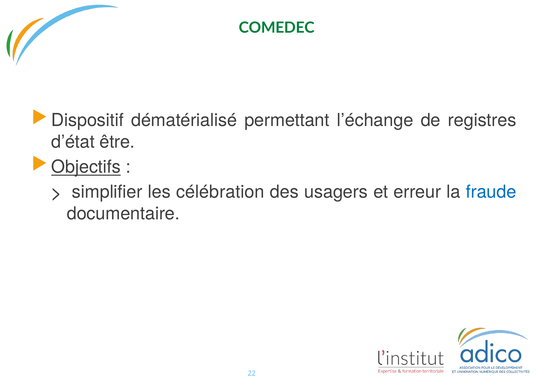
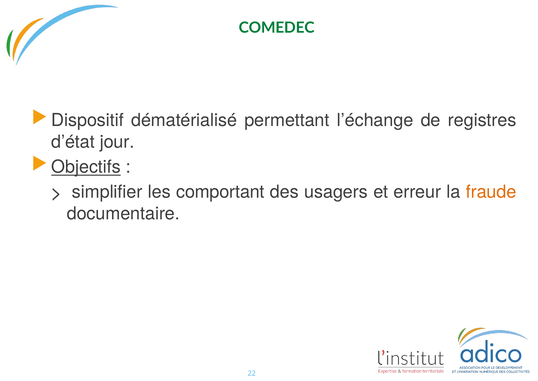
être: être -> jour
célébration: célébration -> comportant
fraude colour: blue -> orange
